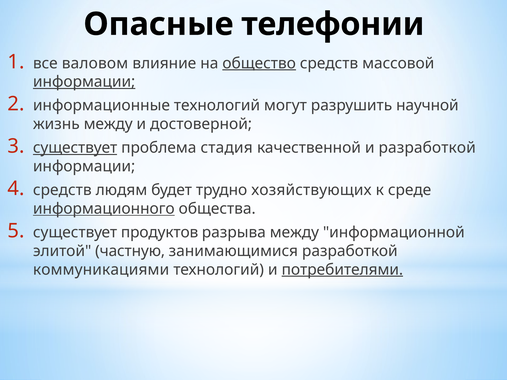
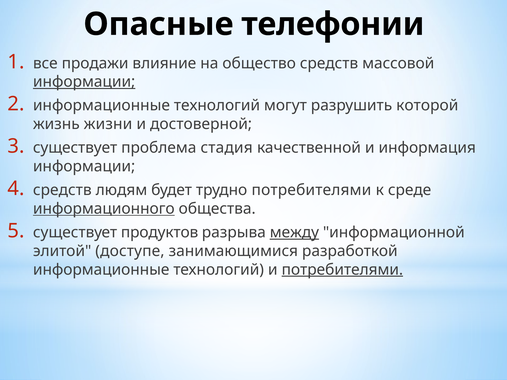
валовом: валовом -> продажи
общество underline: present -> none
научной: научной -> которой
жизнь между: между -> жизни
существует at (75, 148) underline: present -> none
и разработкой: разработкой -> информация
трудно хозяйствующих: хозяйствующих -> потребителями
между at (294, 233) underline: none -> present
частную: частную -> доступе
коммуникациями at (101, 270): коммуникациями -> информационные
